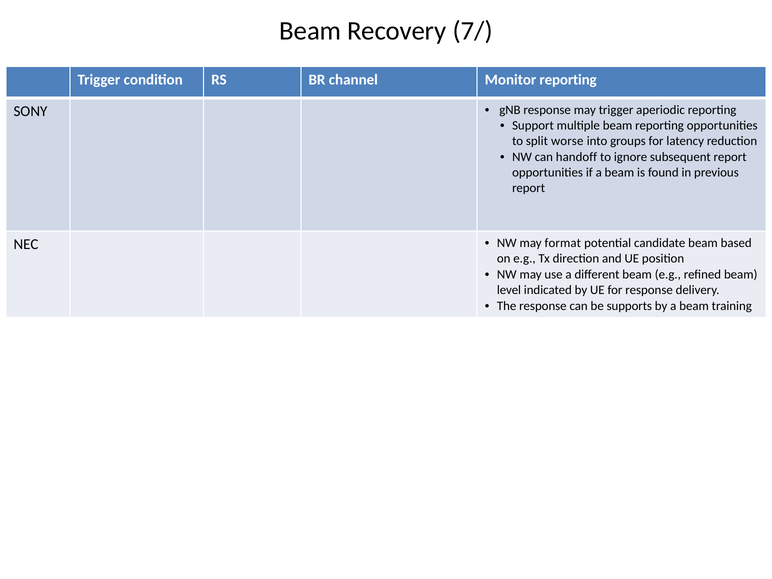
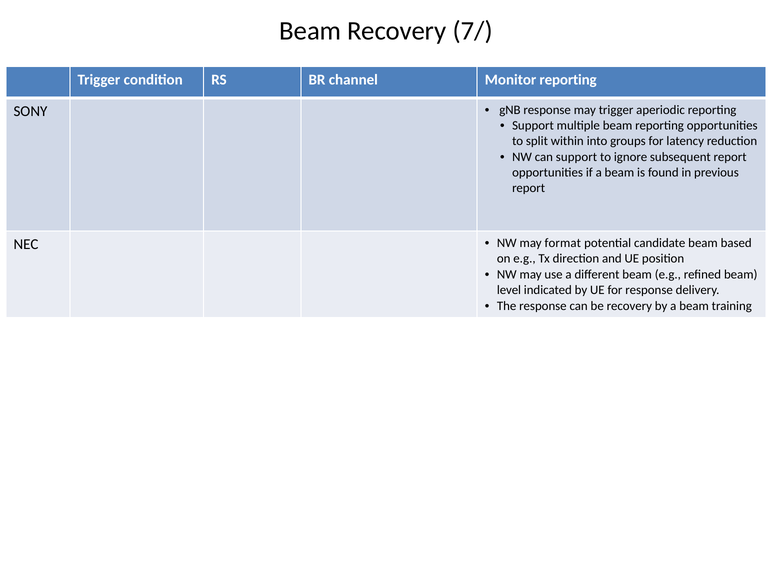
worse: worse -> within
can handoff: handoff -> support
be supports: supports -> recovery
